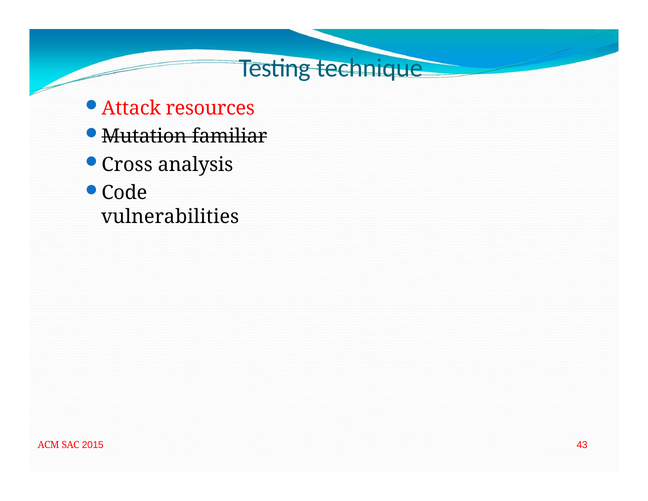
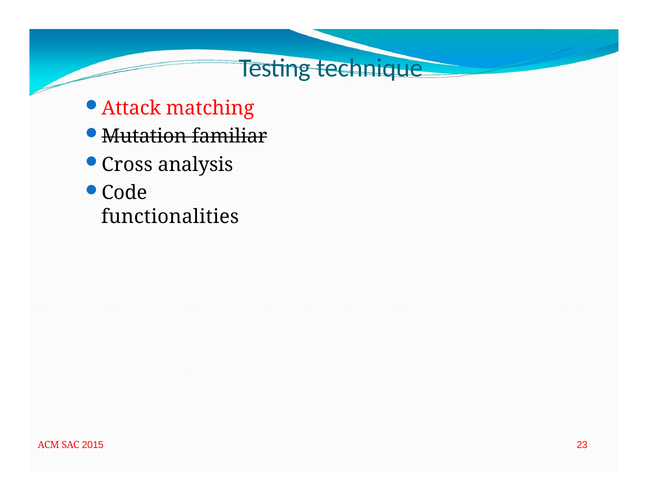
resources: resources -> matching
vulnerabilities: vulnerabilities -> functionalities
43: 43 -> 23
